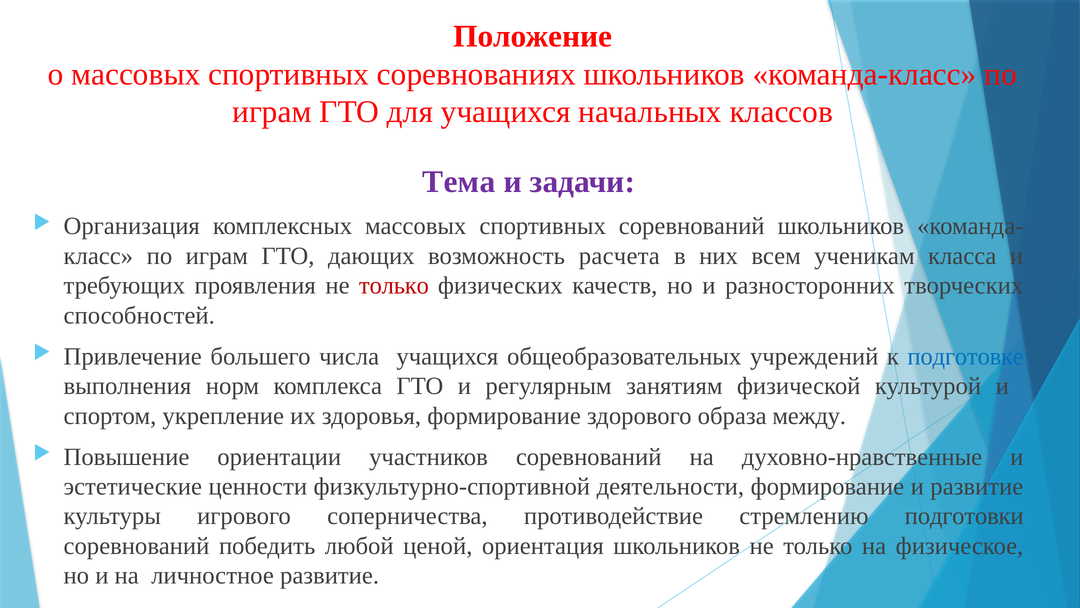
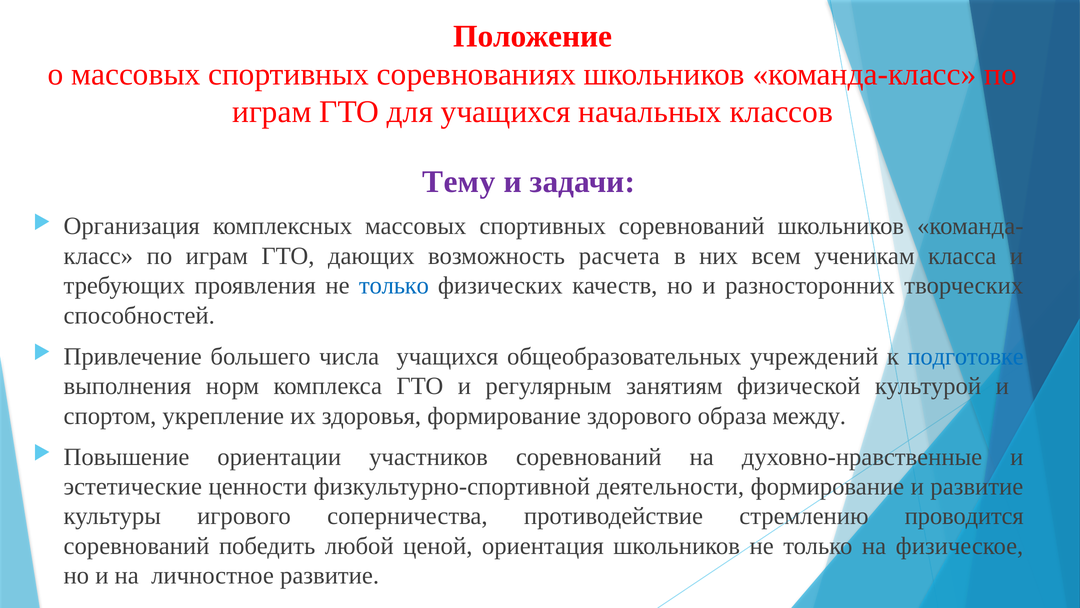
Тема: Тема -> Тему
только at (394, 286) colour: red -> blue
подготовки: подготовки -> проводится
